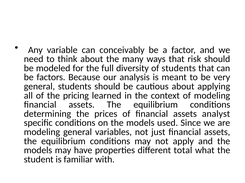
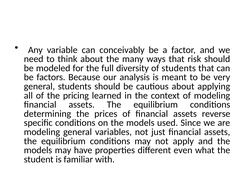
analyst: analyst -> reverse
total: total -> even
